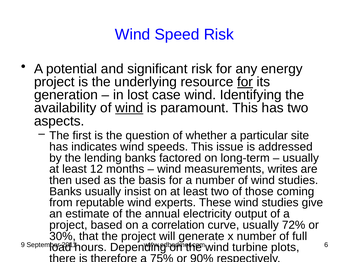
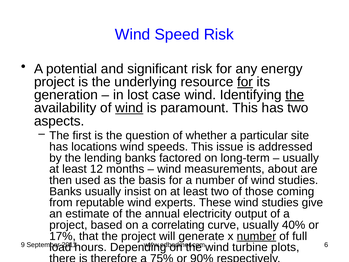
the at (295, 95) underline: none -> present
indicates: indicates -> locations
writes: writes -> about
correlation: correlation -> correlating
72%: 72% -> 40%
30%: 30% -> 17%
number at (256, 236) underline: none -> present
